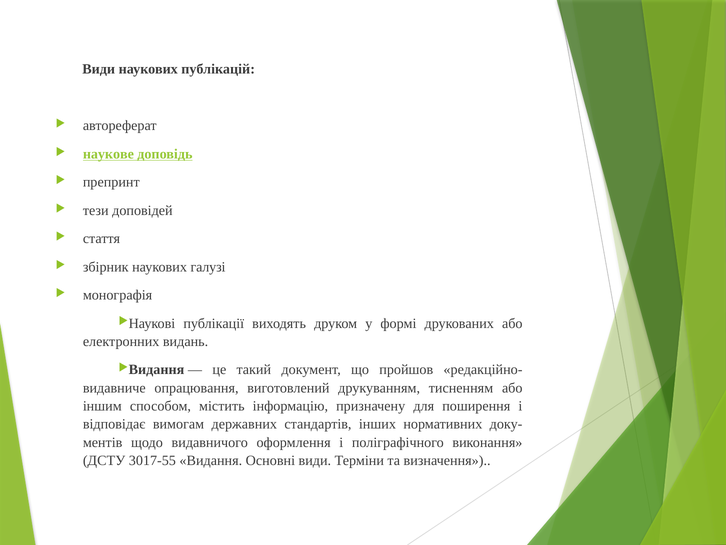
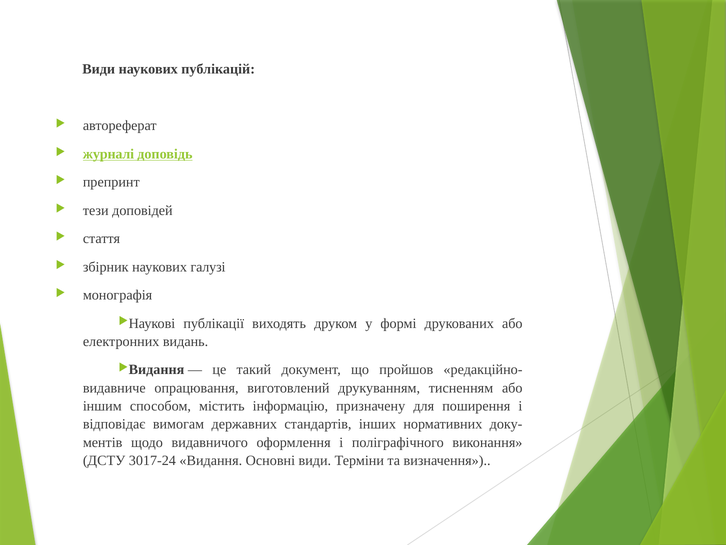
наукове: наукове -> журналі
3017-55: 3017-55 -> 3017-24
